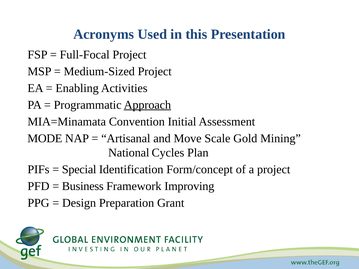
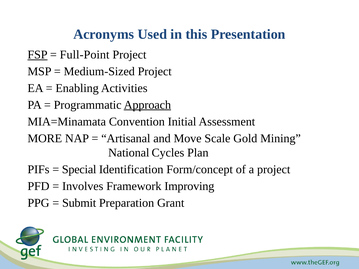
FSP underline: none -> present
Full-Focal: Full-Focal -> Full-Point
MODE: MODE -> MORE
Business: Business -> Involves
Design: Design -> Submit
